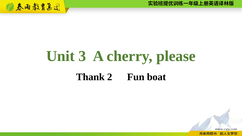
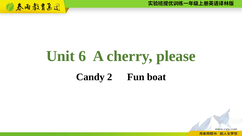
3: 3 -> 6
Thank: Thank -> Candy
